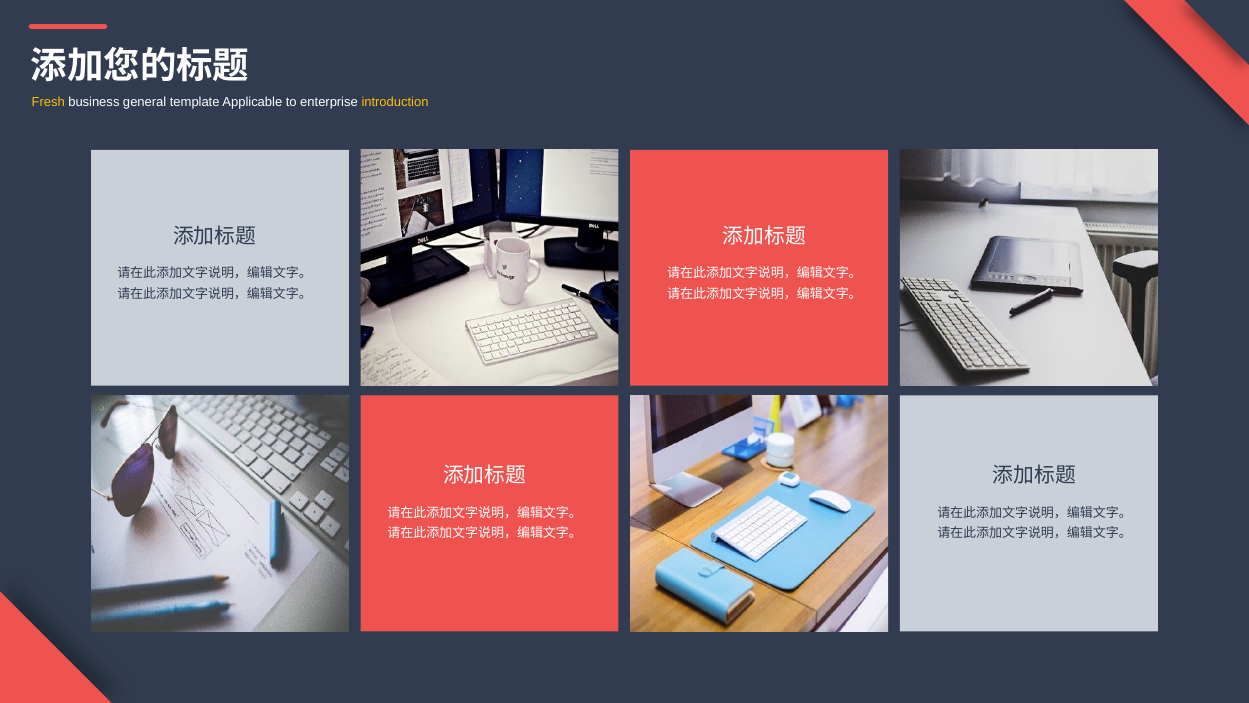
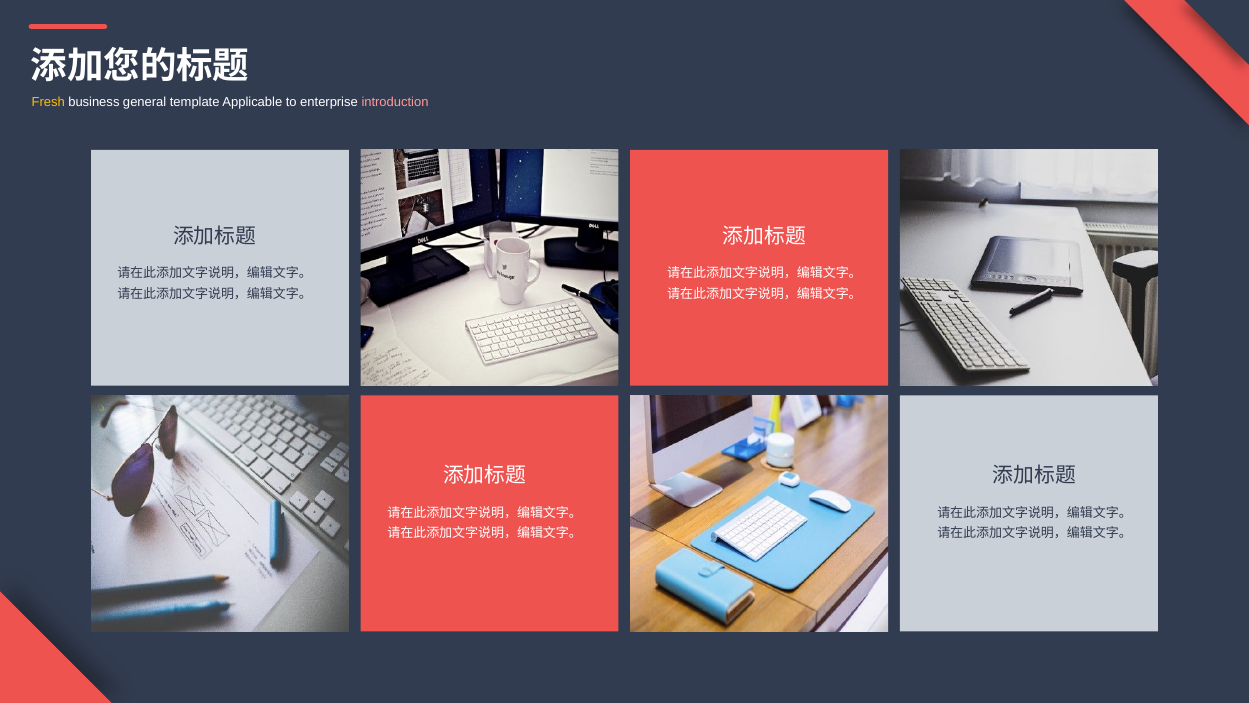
introduction colour: yellow -> pink
